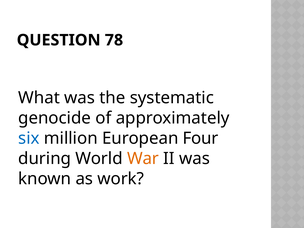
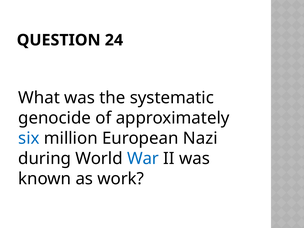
78: 78 -> 24
Four: Four -> Nazi
War colour: orange -> blue
